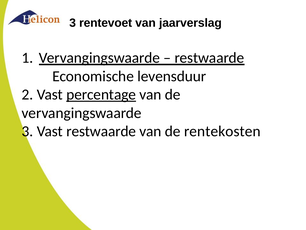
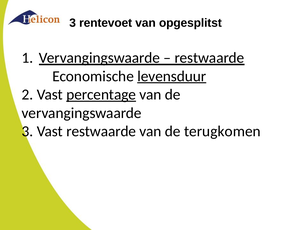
jaarverslag: jaarverslag -> opgesplitst
levensduur underline: none -> present
rentekosten: rentekosten -> terugkomen
